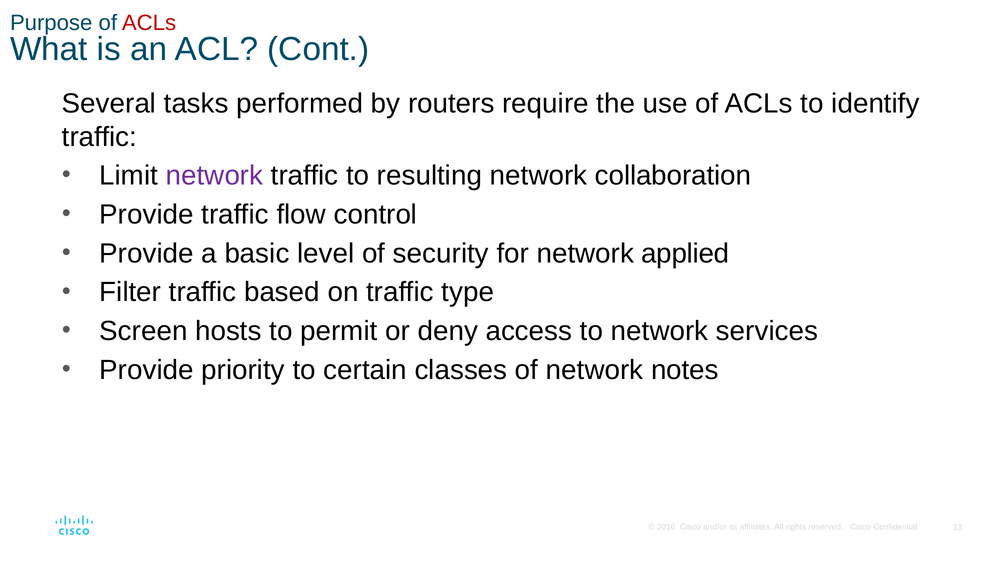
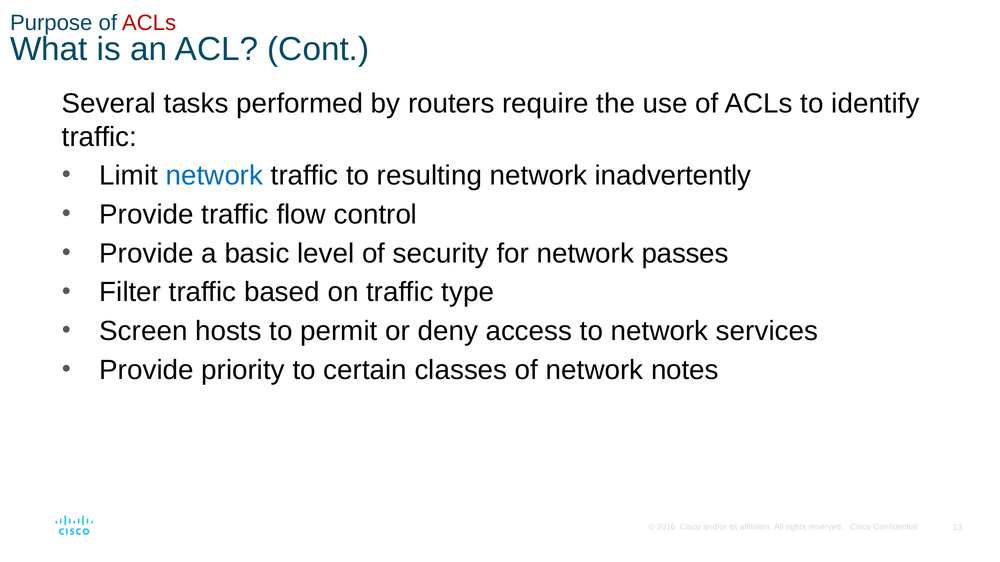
network at (214, 176) colour: purple -> blue
collaboration: collaboration -> inadvertently
applied: applied -> passes
